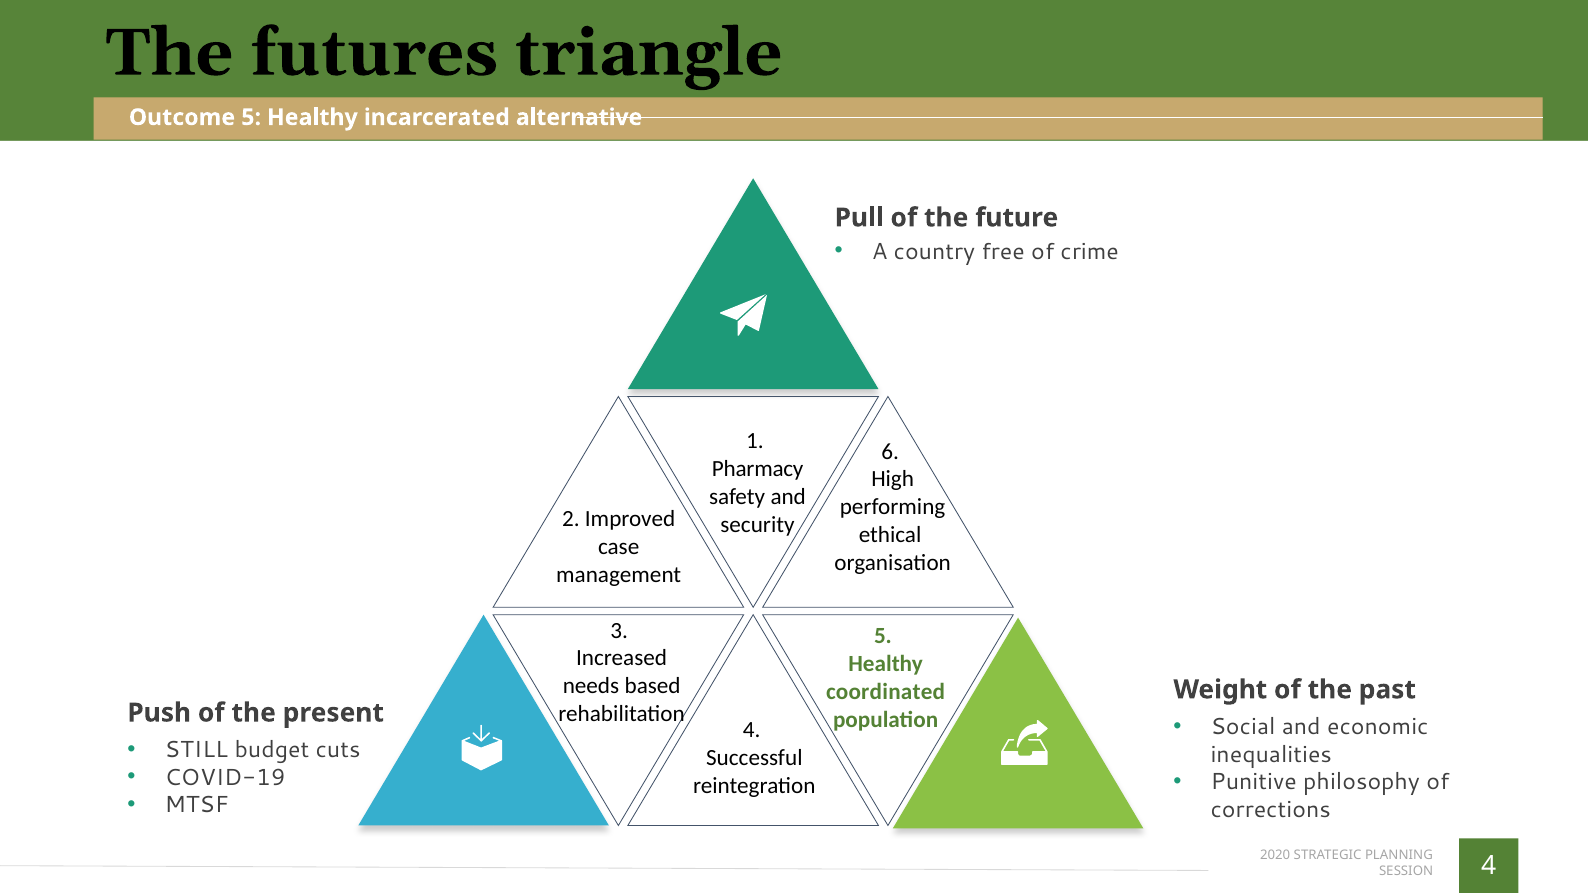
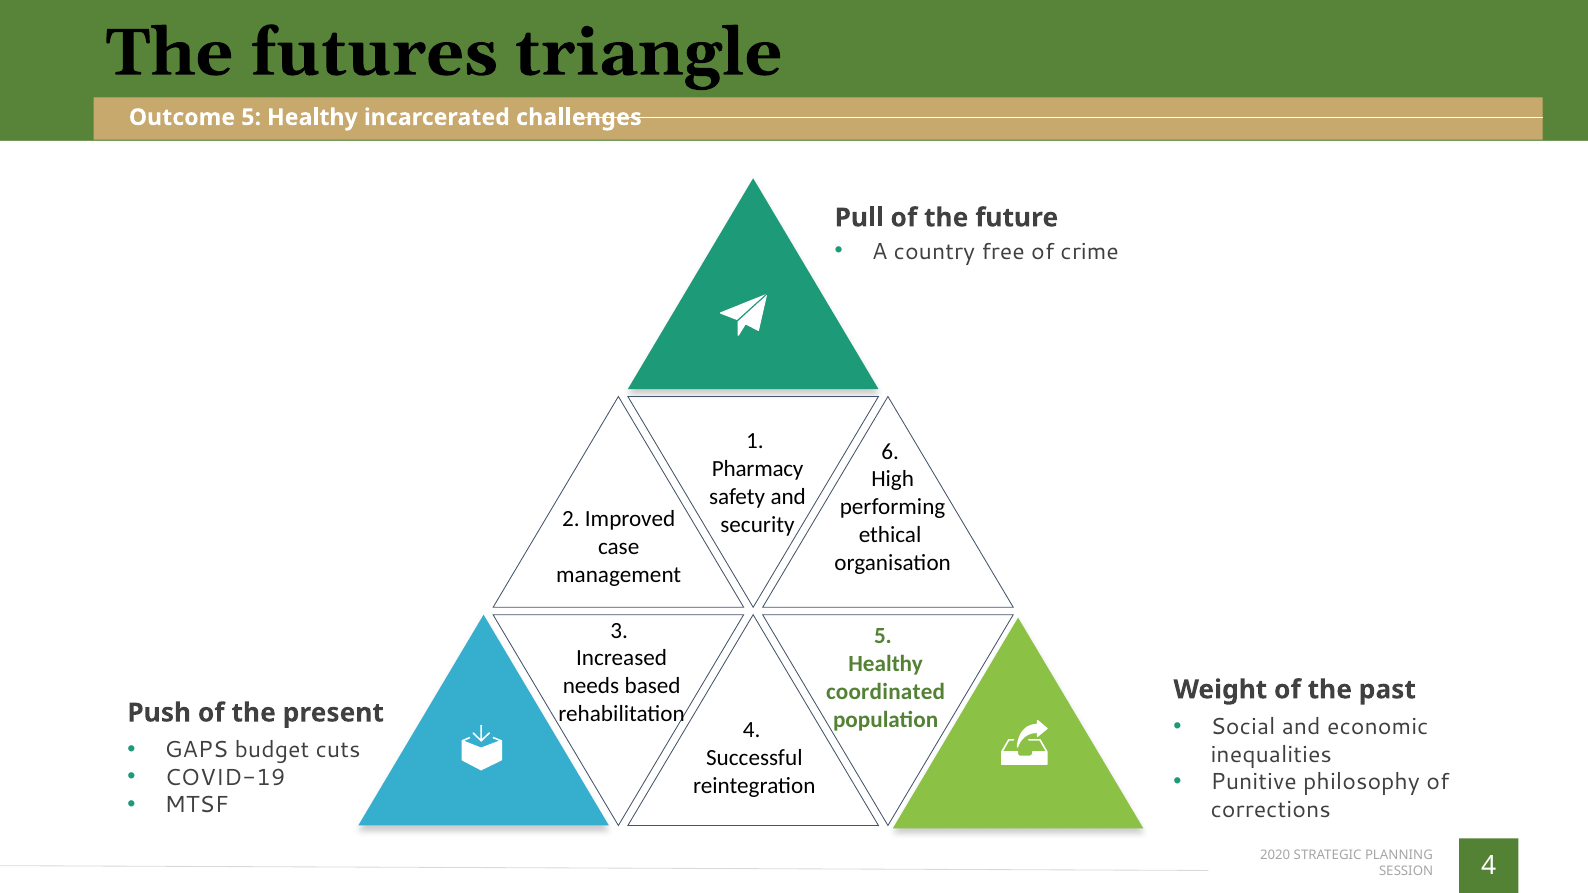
alternative: alternative -> challenges
STILL: STILL -> GAPS
